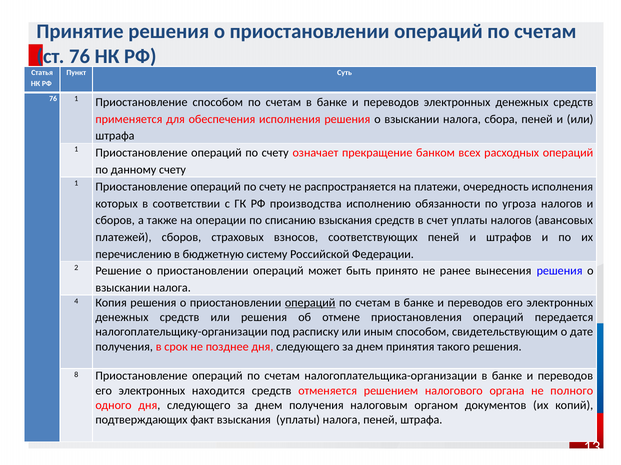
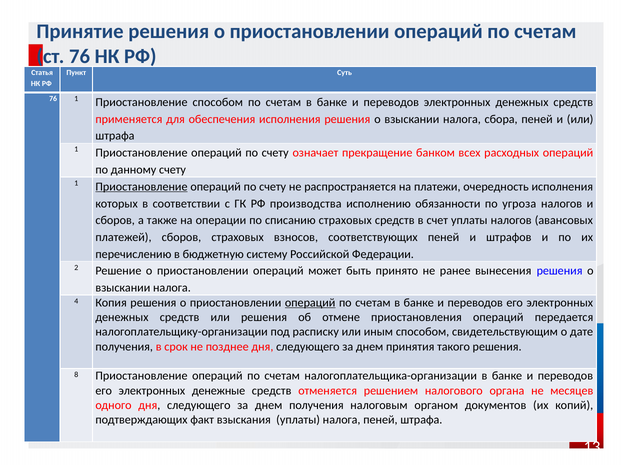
Приостановление at (141, 187) underline: none -> present
списанию взыскания: взыскания -> страховых
находится: находится -> денежные
полного: полного -> месяцев
